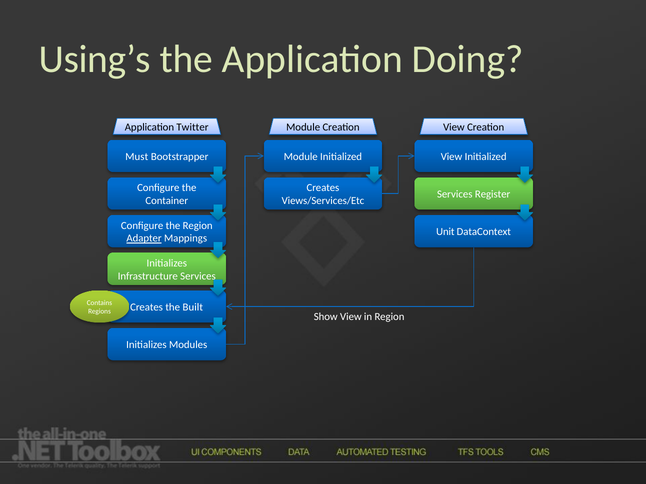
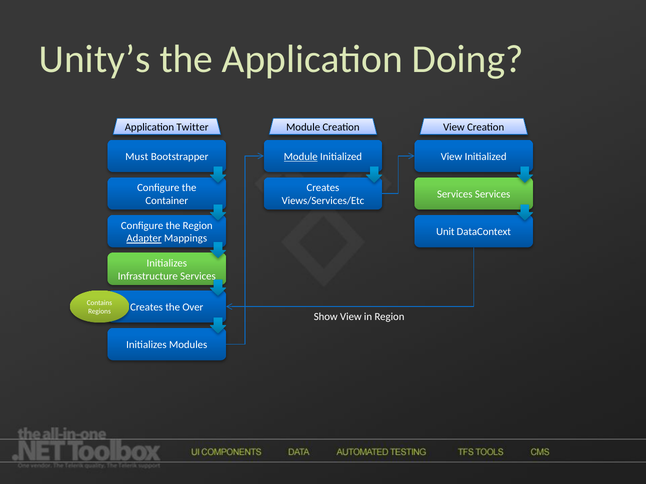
Using’s: Using’s -> Unity’s
Module at (301, 157) underline: none -> present
Register at (493, 194): Register -> Services
Built: Built -> Over
